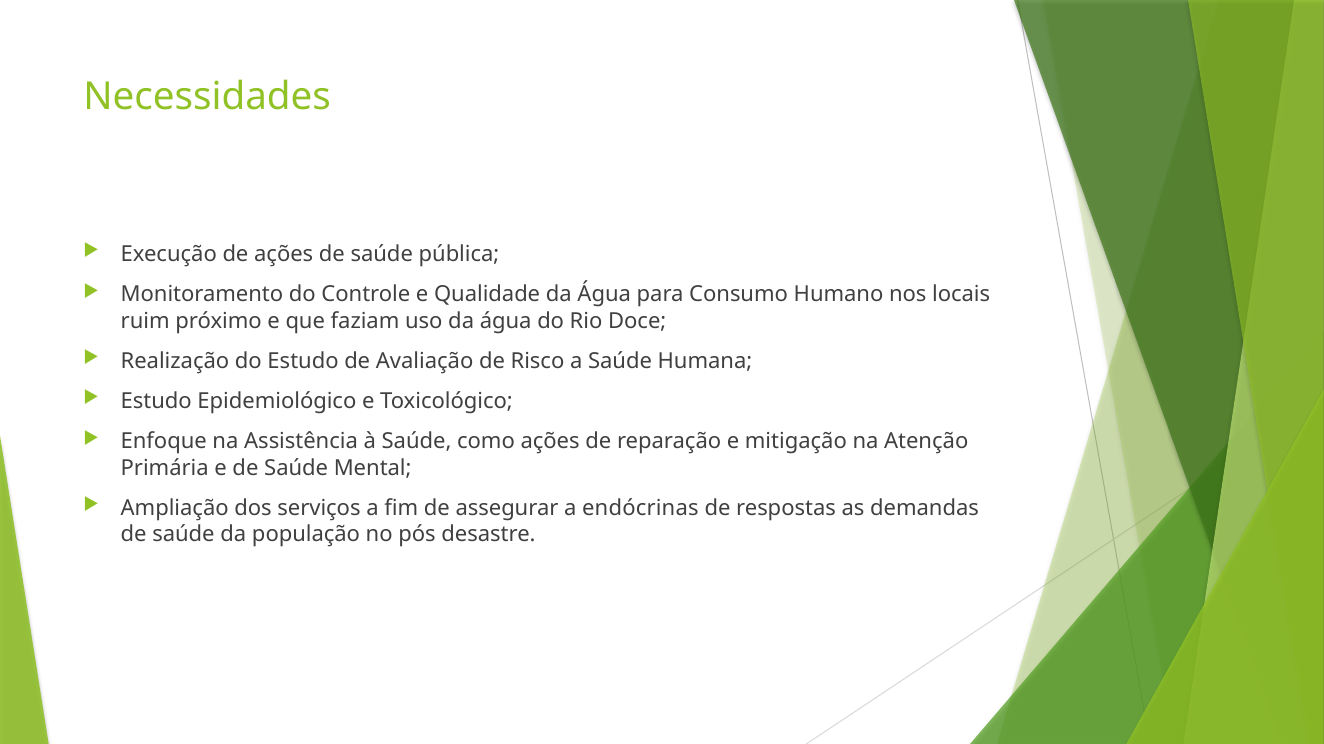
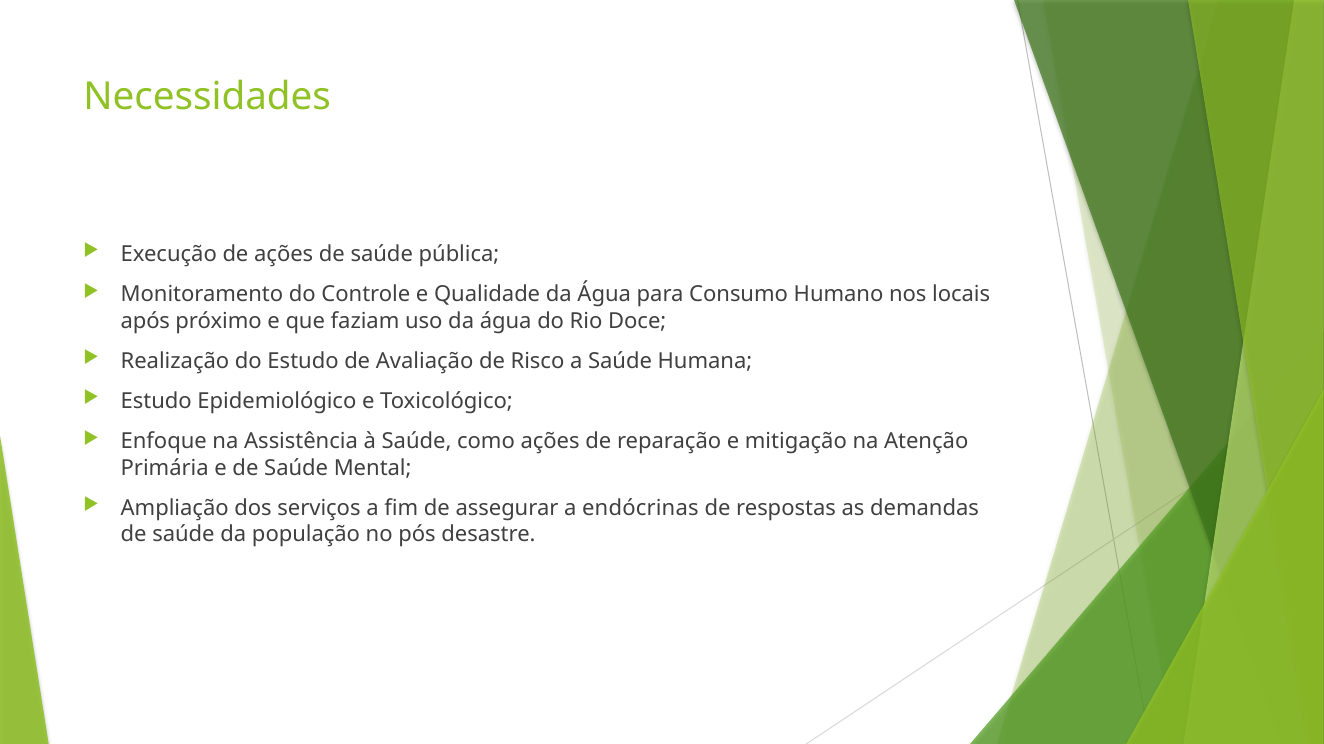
ruim: ruim -> após
